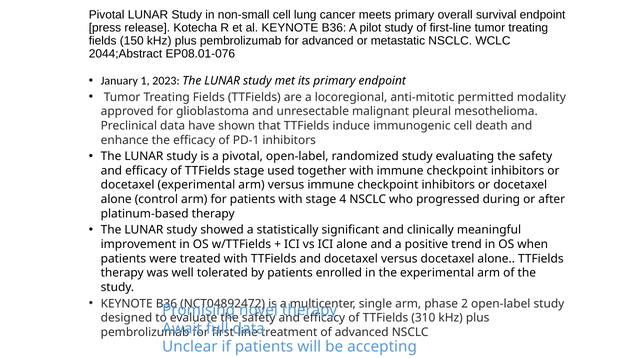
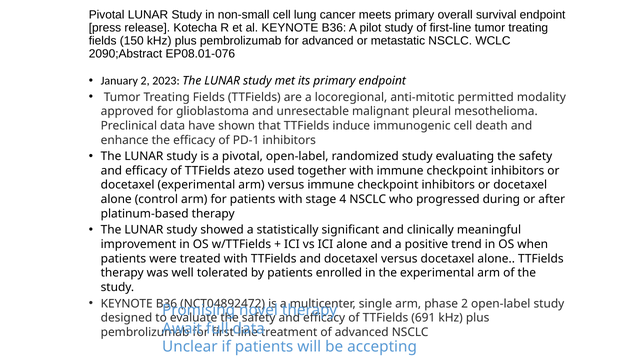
2044;Abstract: 2044;Abstract -> 2090;Abstract
January 1: 1 -> 2
TTFields stage: stage -> atezo
310: 310 -> 691
